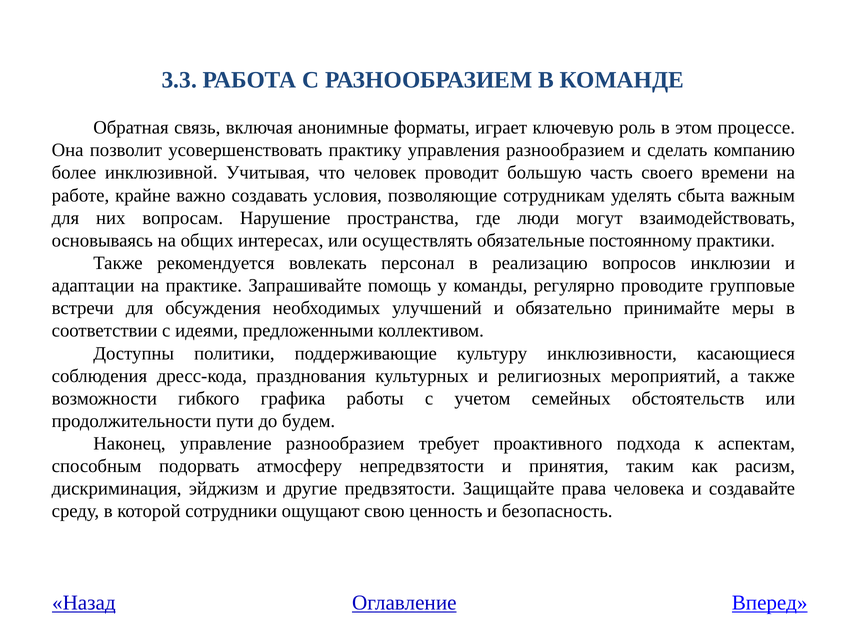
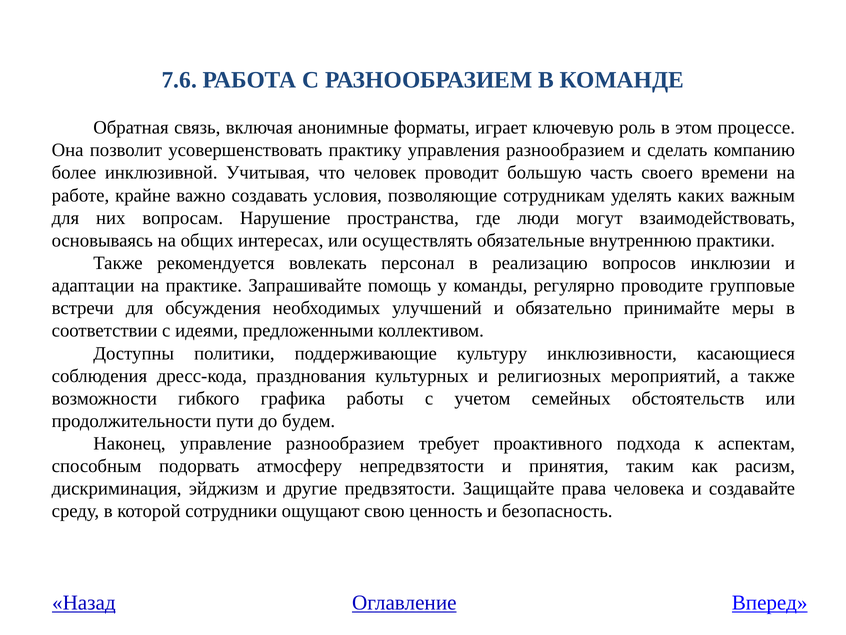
3.3: 3.3 -> 7.6
сбыта: сбыта -> каких
постоянному: постоянному -> внутреннюю
